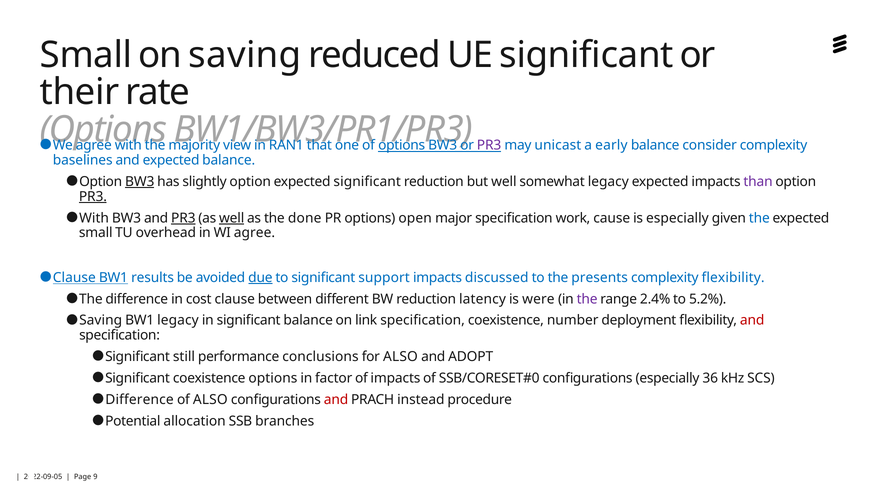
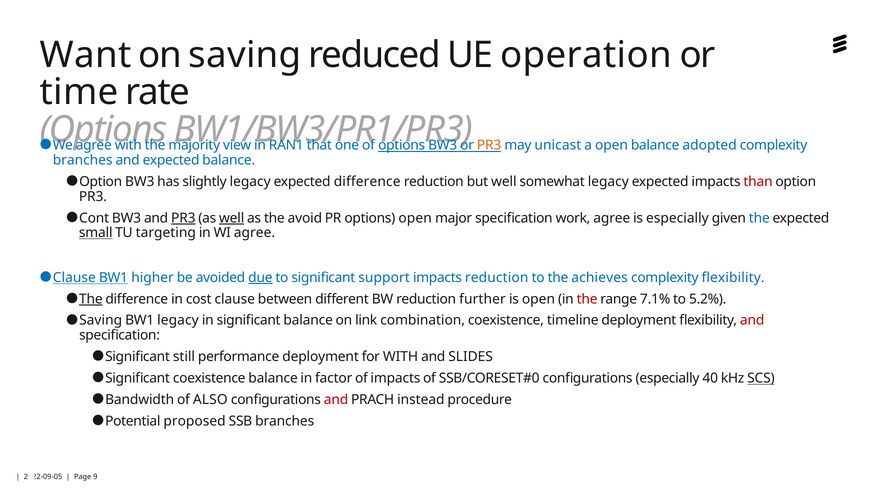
Small at (86, 55): Small -> Want
UE significant: significant -> operation
their: their -> time
PR3 at (489, 145) colour: purple -> orange
a early: early -> open
consider: consider -> adopted
baselines at (83, 160): baselines -> branches
BW3 at (140, 181) underline: present -> none
slightly option: option -> legacy
expected significant: significant -> difference
than colour: purple -> red
PR3 at (93, 196) underline: present -> none
With at (94, 218): With -> Cont
done: done -> avoid
work cause: cause -> agree
small at (96, 233) underline: none -> present
overhead: overhead -> targeting
results: results -> higher
impacts discussed: discussed -> reduction
presents: presents -> achieves
The at (91, 299) underline: none -> present
latency: latency -> further
is were: were -> open
the at (587, 299) colour: purple -> red
2.4%: 2.4% -> 7.1%
link specification: specification -> combination
number: number -> timeline
performance conclusions: conclusions -> deployment
for ALSO: ALSO -> WITH
ADOPT: ADOPT -> SLIDES
coexistence options: options -> balance
36: 36 -> 40
SCS underline: none -> present
Difference at (140, 399): Difference -> Bandwidth
allocation: allocation -> proposed
